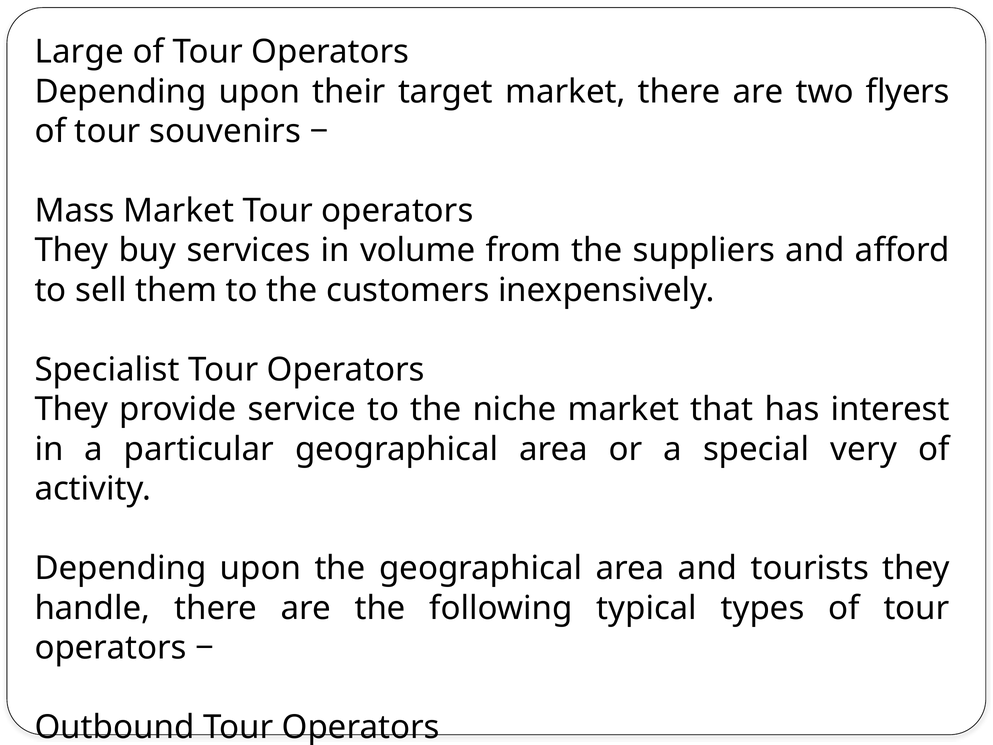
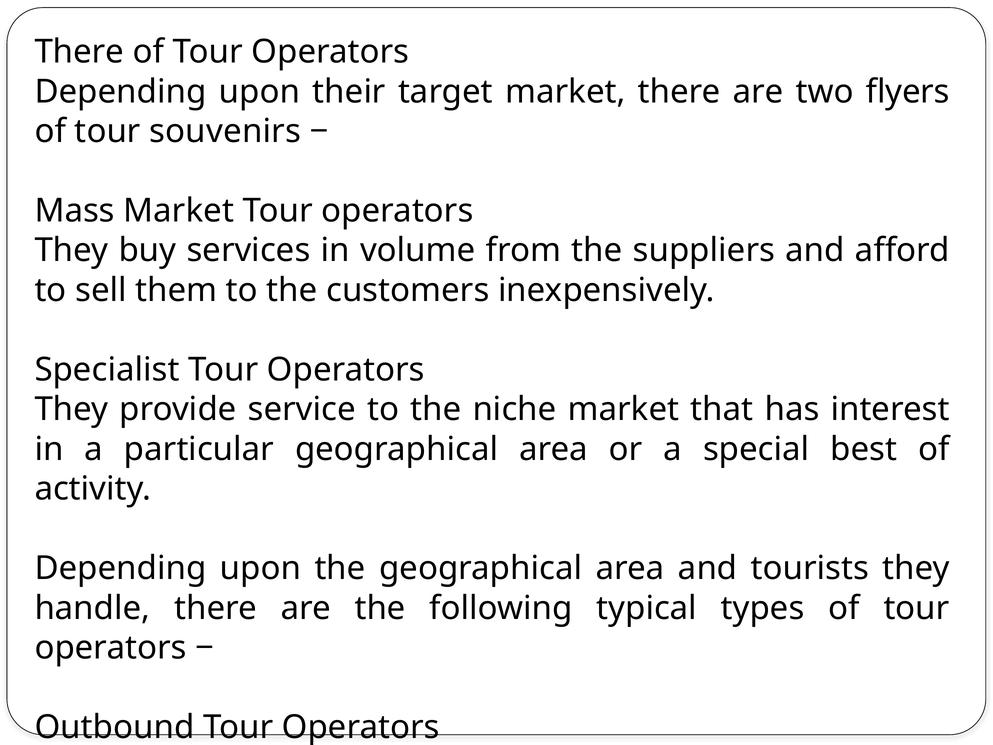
Large at (79, 52): Large -> There
very: very -> best
